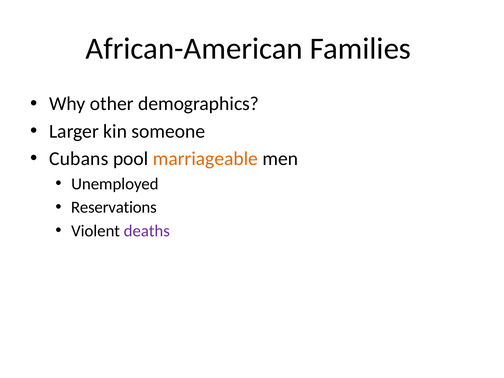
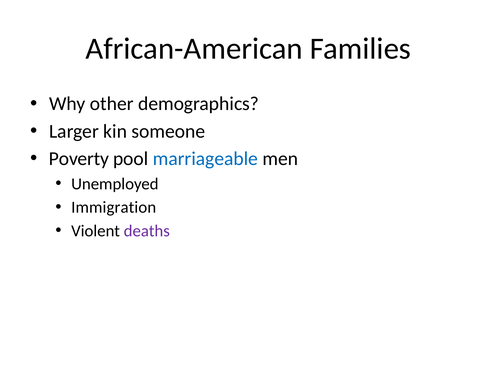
Cubans: Cubans -> Poverty
marriageable colour: orange -> blue
Reservations: Reservations -> Immigration
